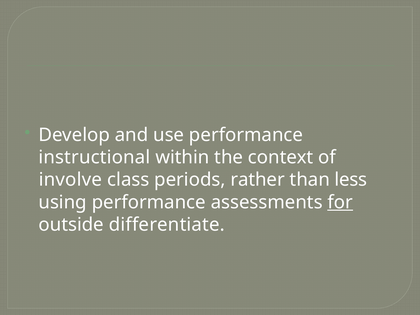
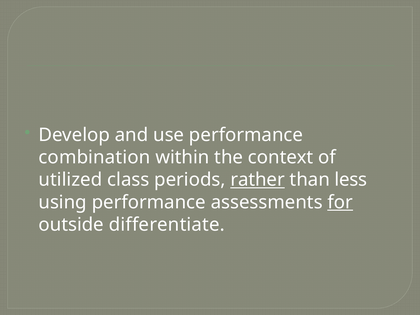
instructional: instructional -> combination
involve: involve -> utilized
rather underline: none -> present
